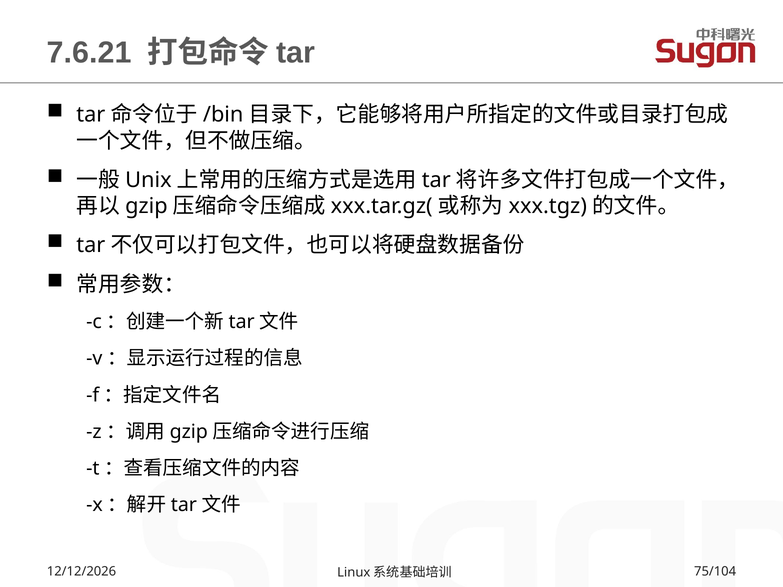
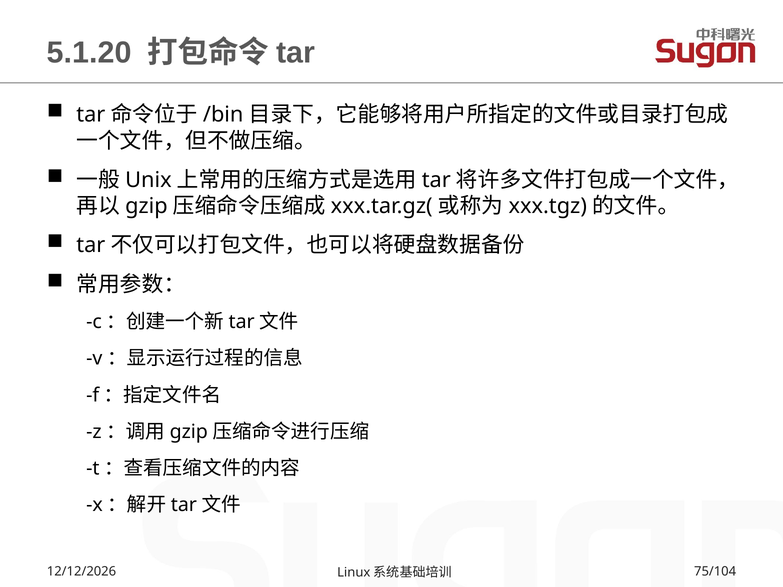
7.6.21: 7.6.21 -> 5.1.20
